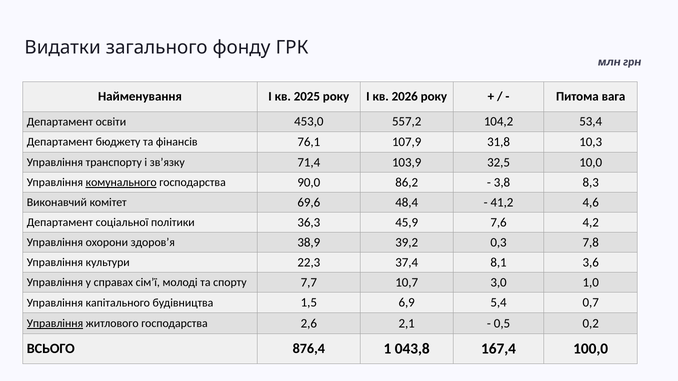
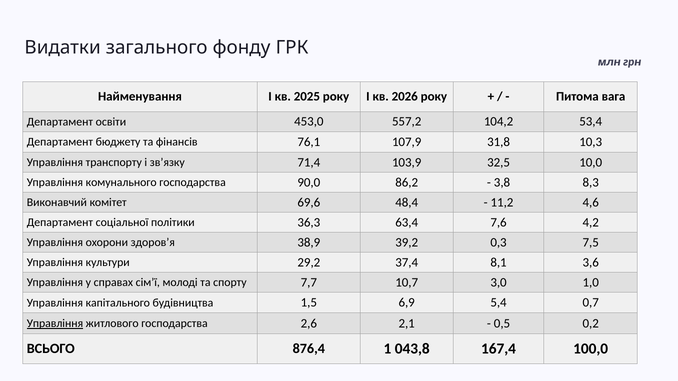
комунального underline: present -> none
41,2: 41,2 -> 11,2
45,9: 45,9 -> 63,4
7,8: 7,8 -> 7,5
22,3: 22,3 -> 29,2
